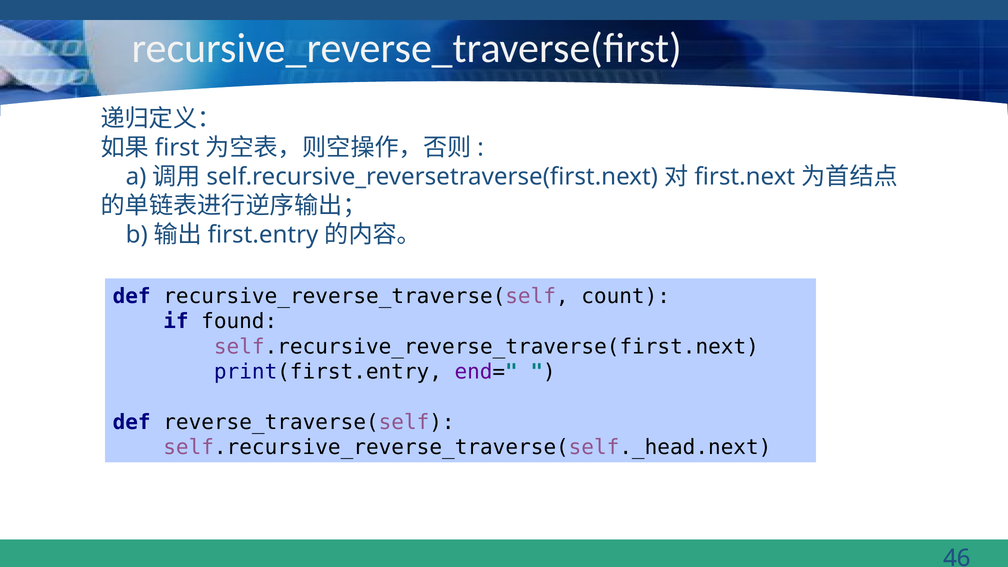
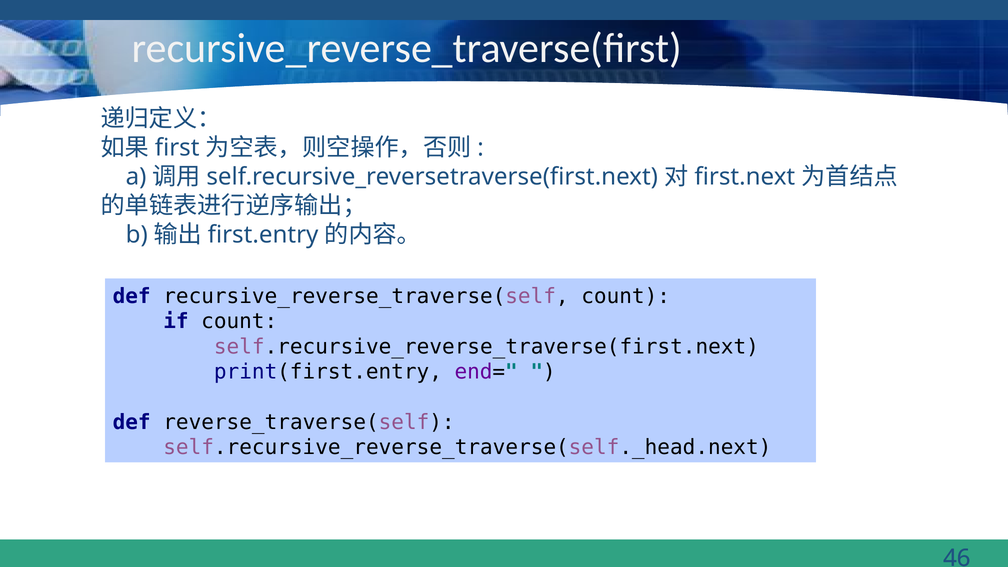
if found: found -> count
